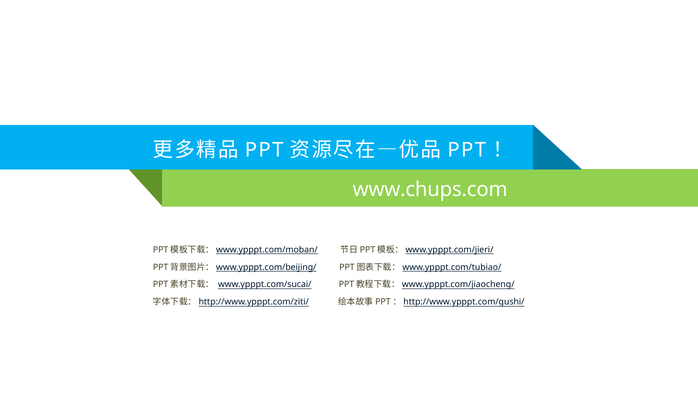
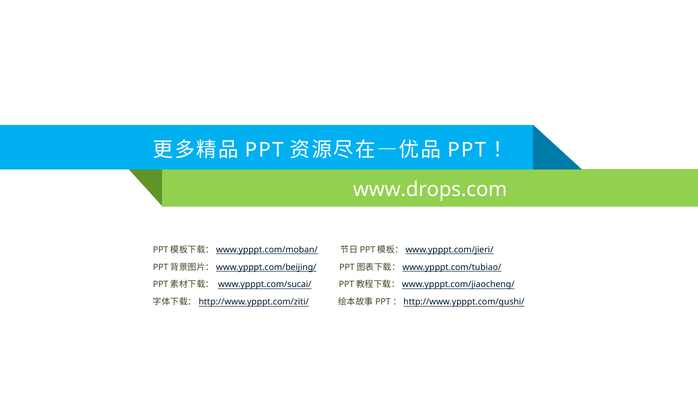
www.chups.com: www.chups.com -> www.drops.com
